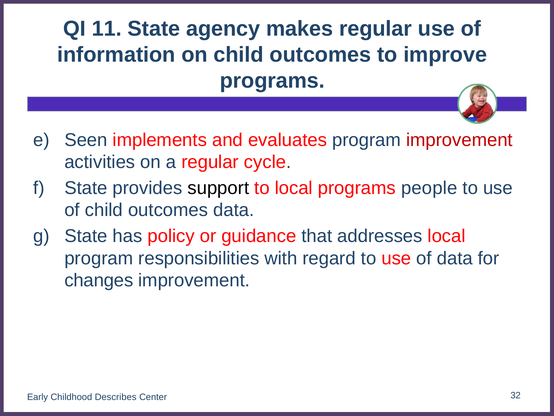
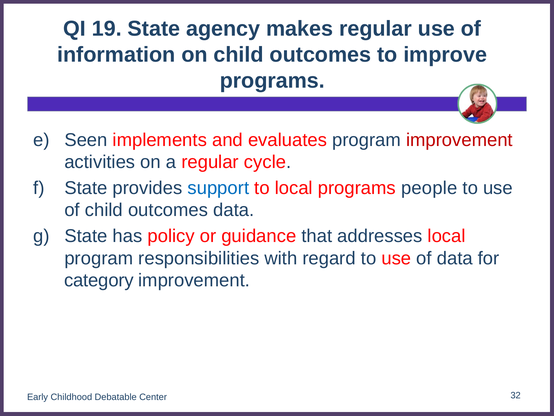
11: 11 -> 19
support colour: black -> blue
changes: changes -> category
Describes: Describes -> Debatable
